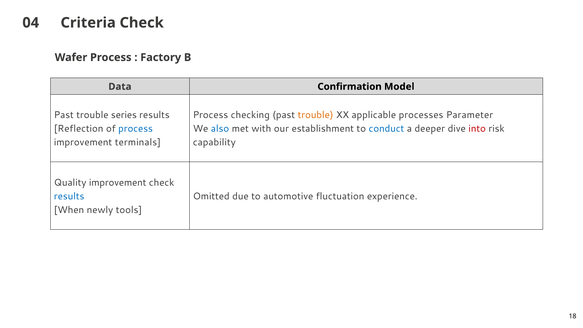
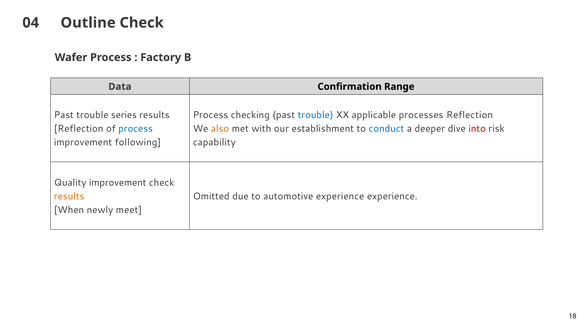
Criteria: Criteria -> Outline
Model: Model -> Range
trouble at (316, 115) colour: orange -> blue
processes Parameter: Parameter -> Reflection
also colour: blue -> orange
terminals: terminals -> following
results at (69, 196) colour: blue -> orange
automotive fluctuation: fluctuation -> experience
tools: tools -> meet
